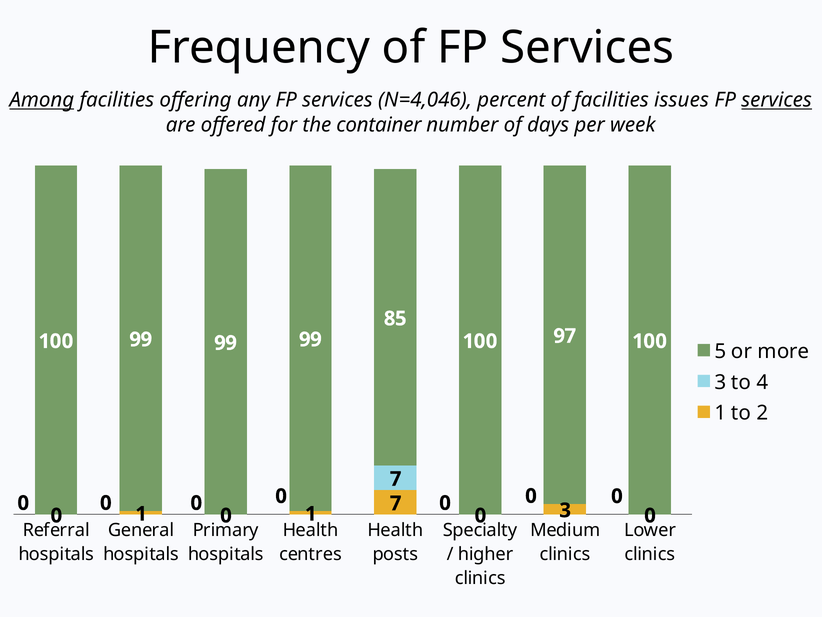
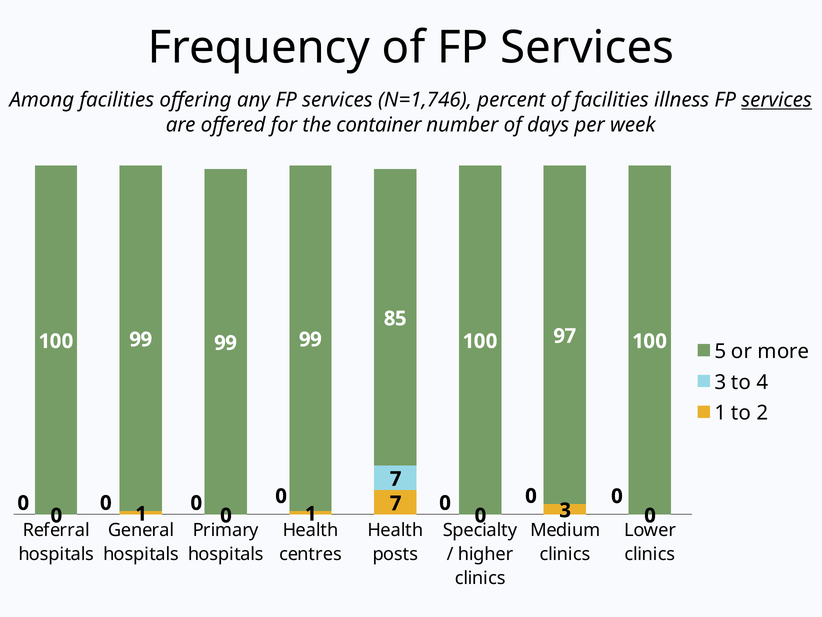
Among underline: present -> none
N=4,046: N=4,046 -> N=1,746
issues: issues -> illness
